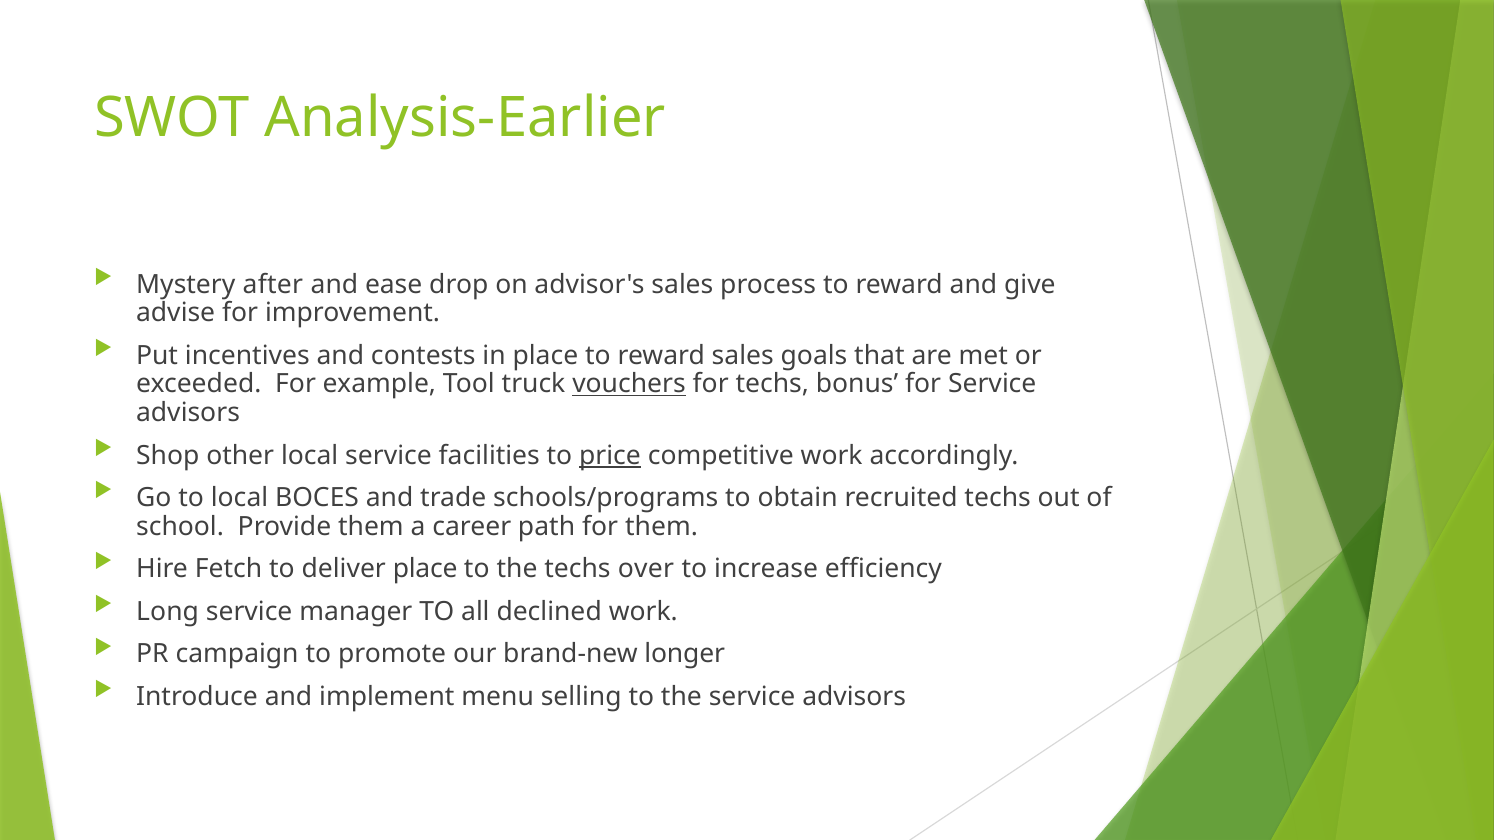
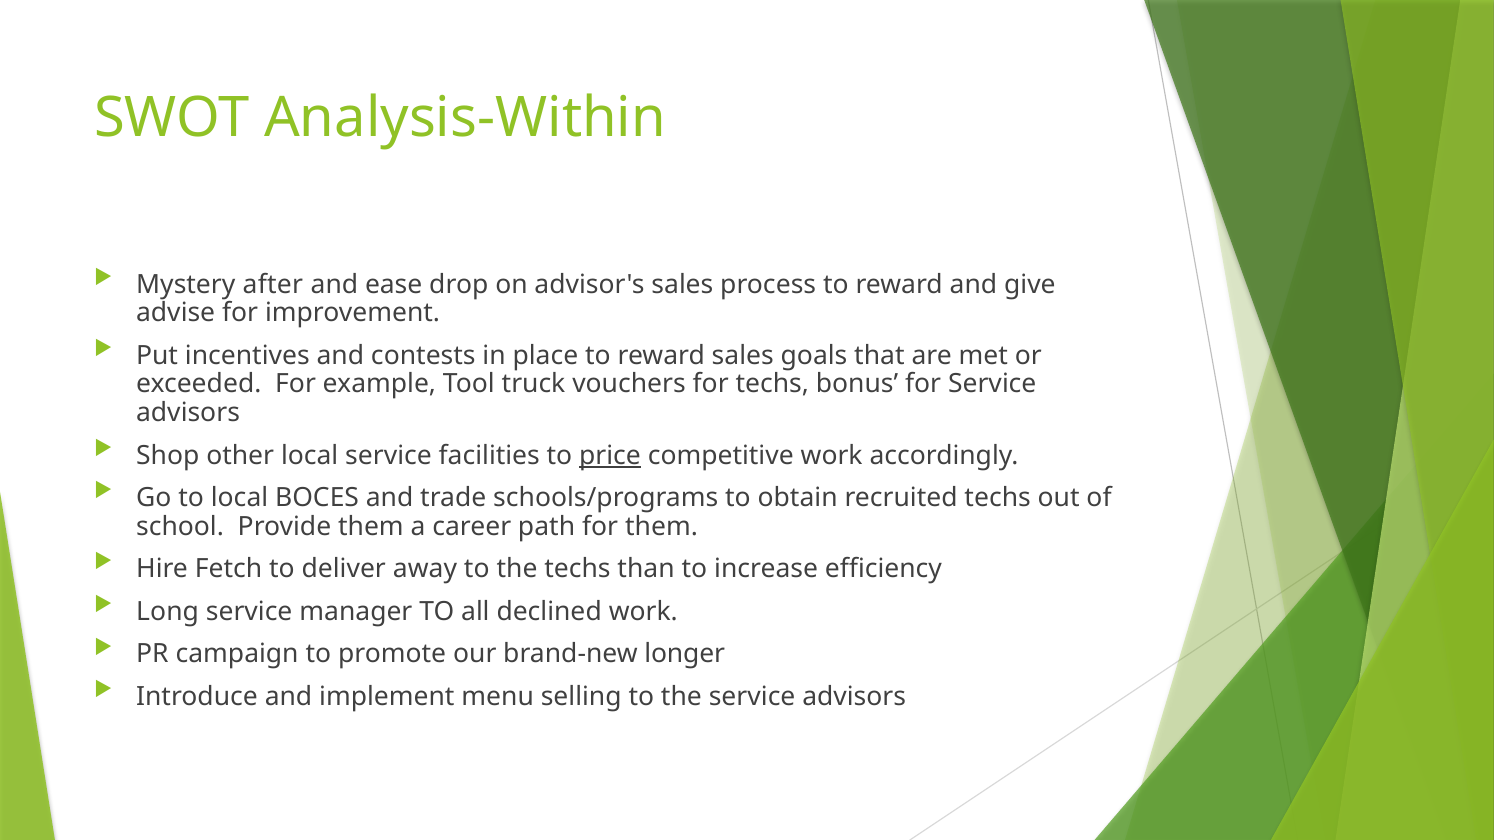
Analysis-Earlier: Analysis-Earlier -> Analysis-Within
vouchers underline: present -> none
deliver place: place -> away
over: over -> than
